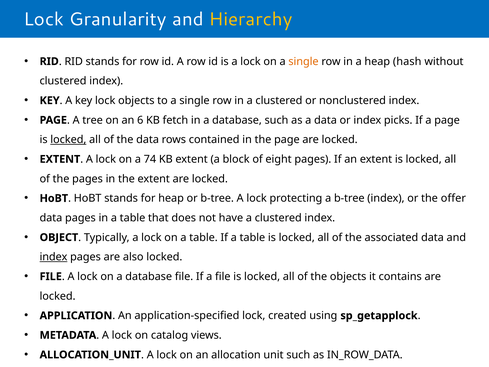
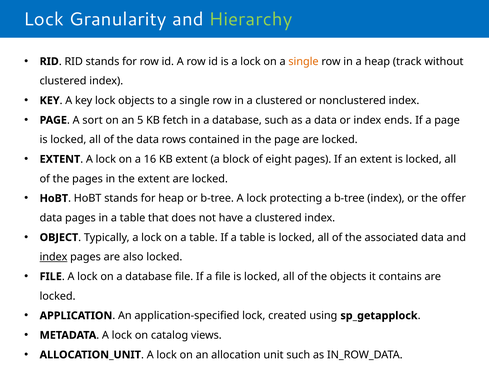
Hierarchy colour: yellow -> light green
hash: hash -> track
tree: tree -> sort
6: 6 -> 5
picks: picks -> ends
locked at (68, 140) underline: present -> none
74: 74 -> 16
